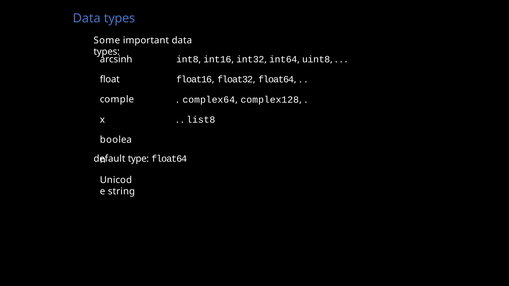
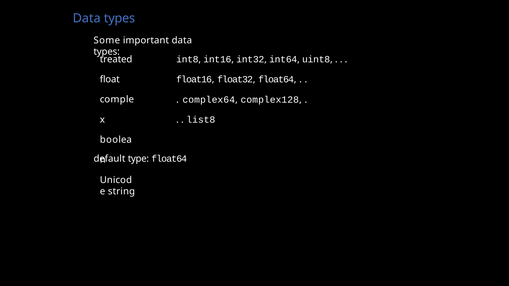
arcsinh: arcsinh -> treated
